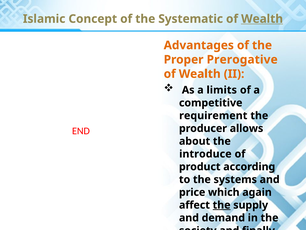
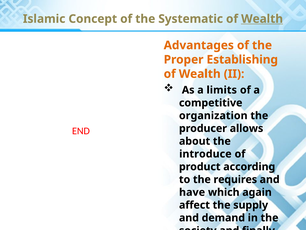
Prerogative: Prerogative -> Establishing
requirement: requirement -> organization
systems: systems -> requires
price: price -> have
the at (222, 205) underline: present -> none
